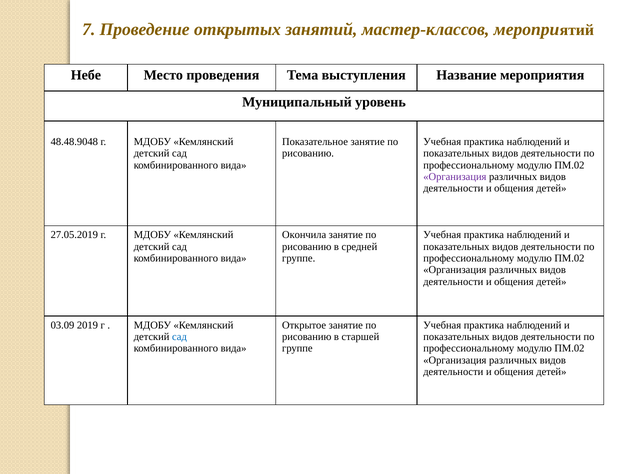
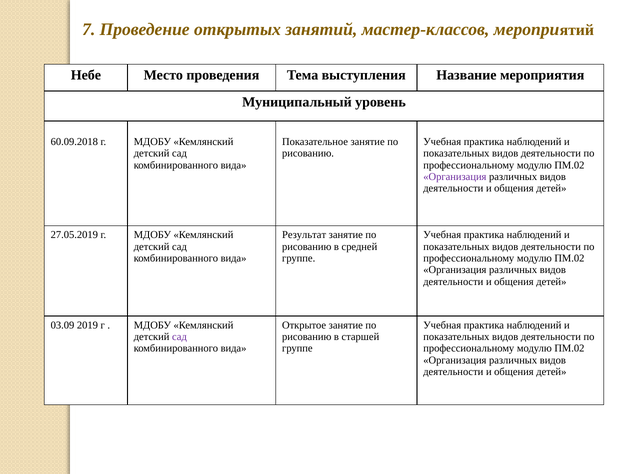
48.48.9048: 48.48.9048 -> 60.09.2018
Окончила: Окончила -> Результат
сад at (179, 336) colour: blue -> purple
